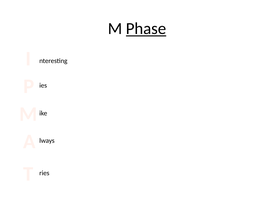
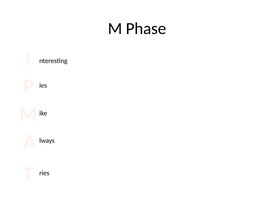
Phase underline: present -> none
